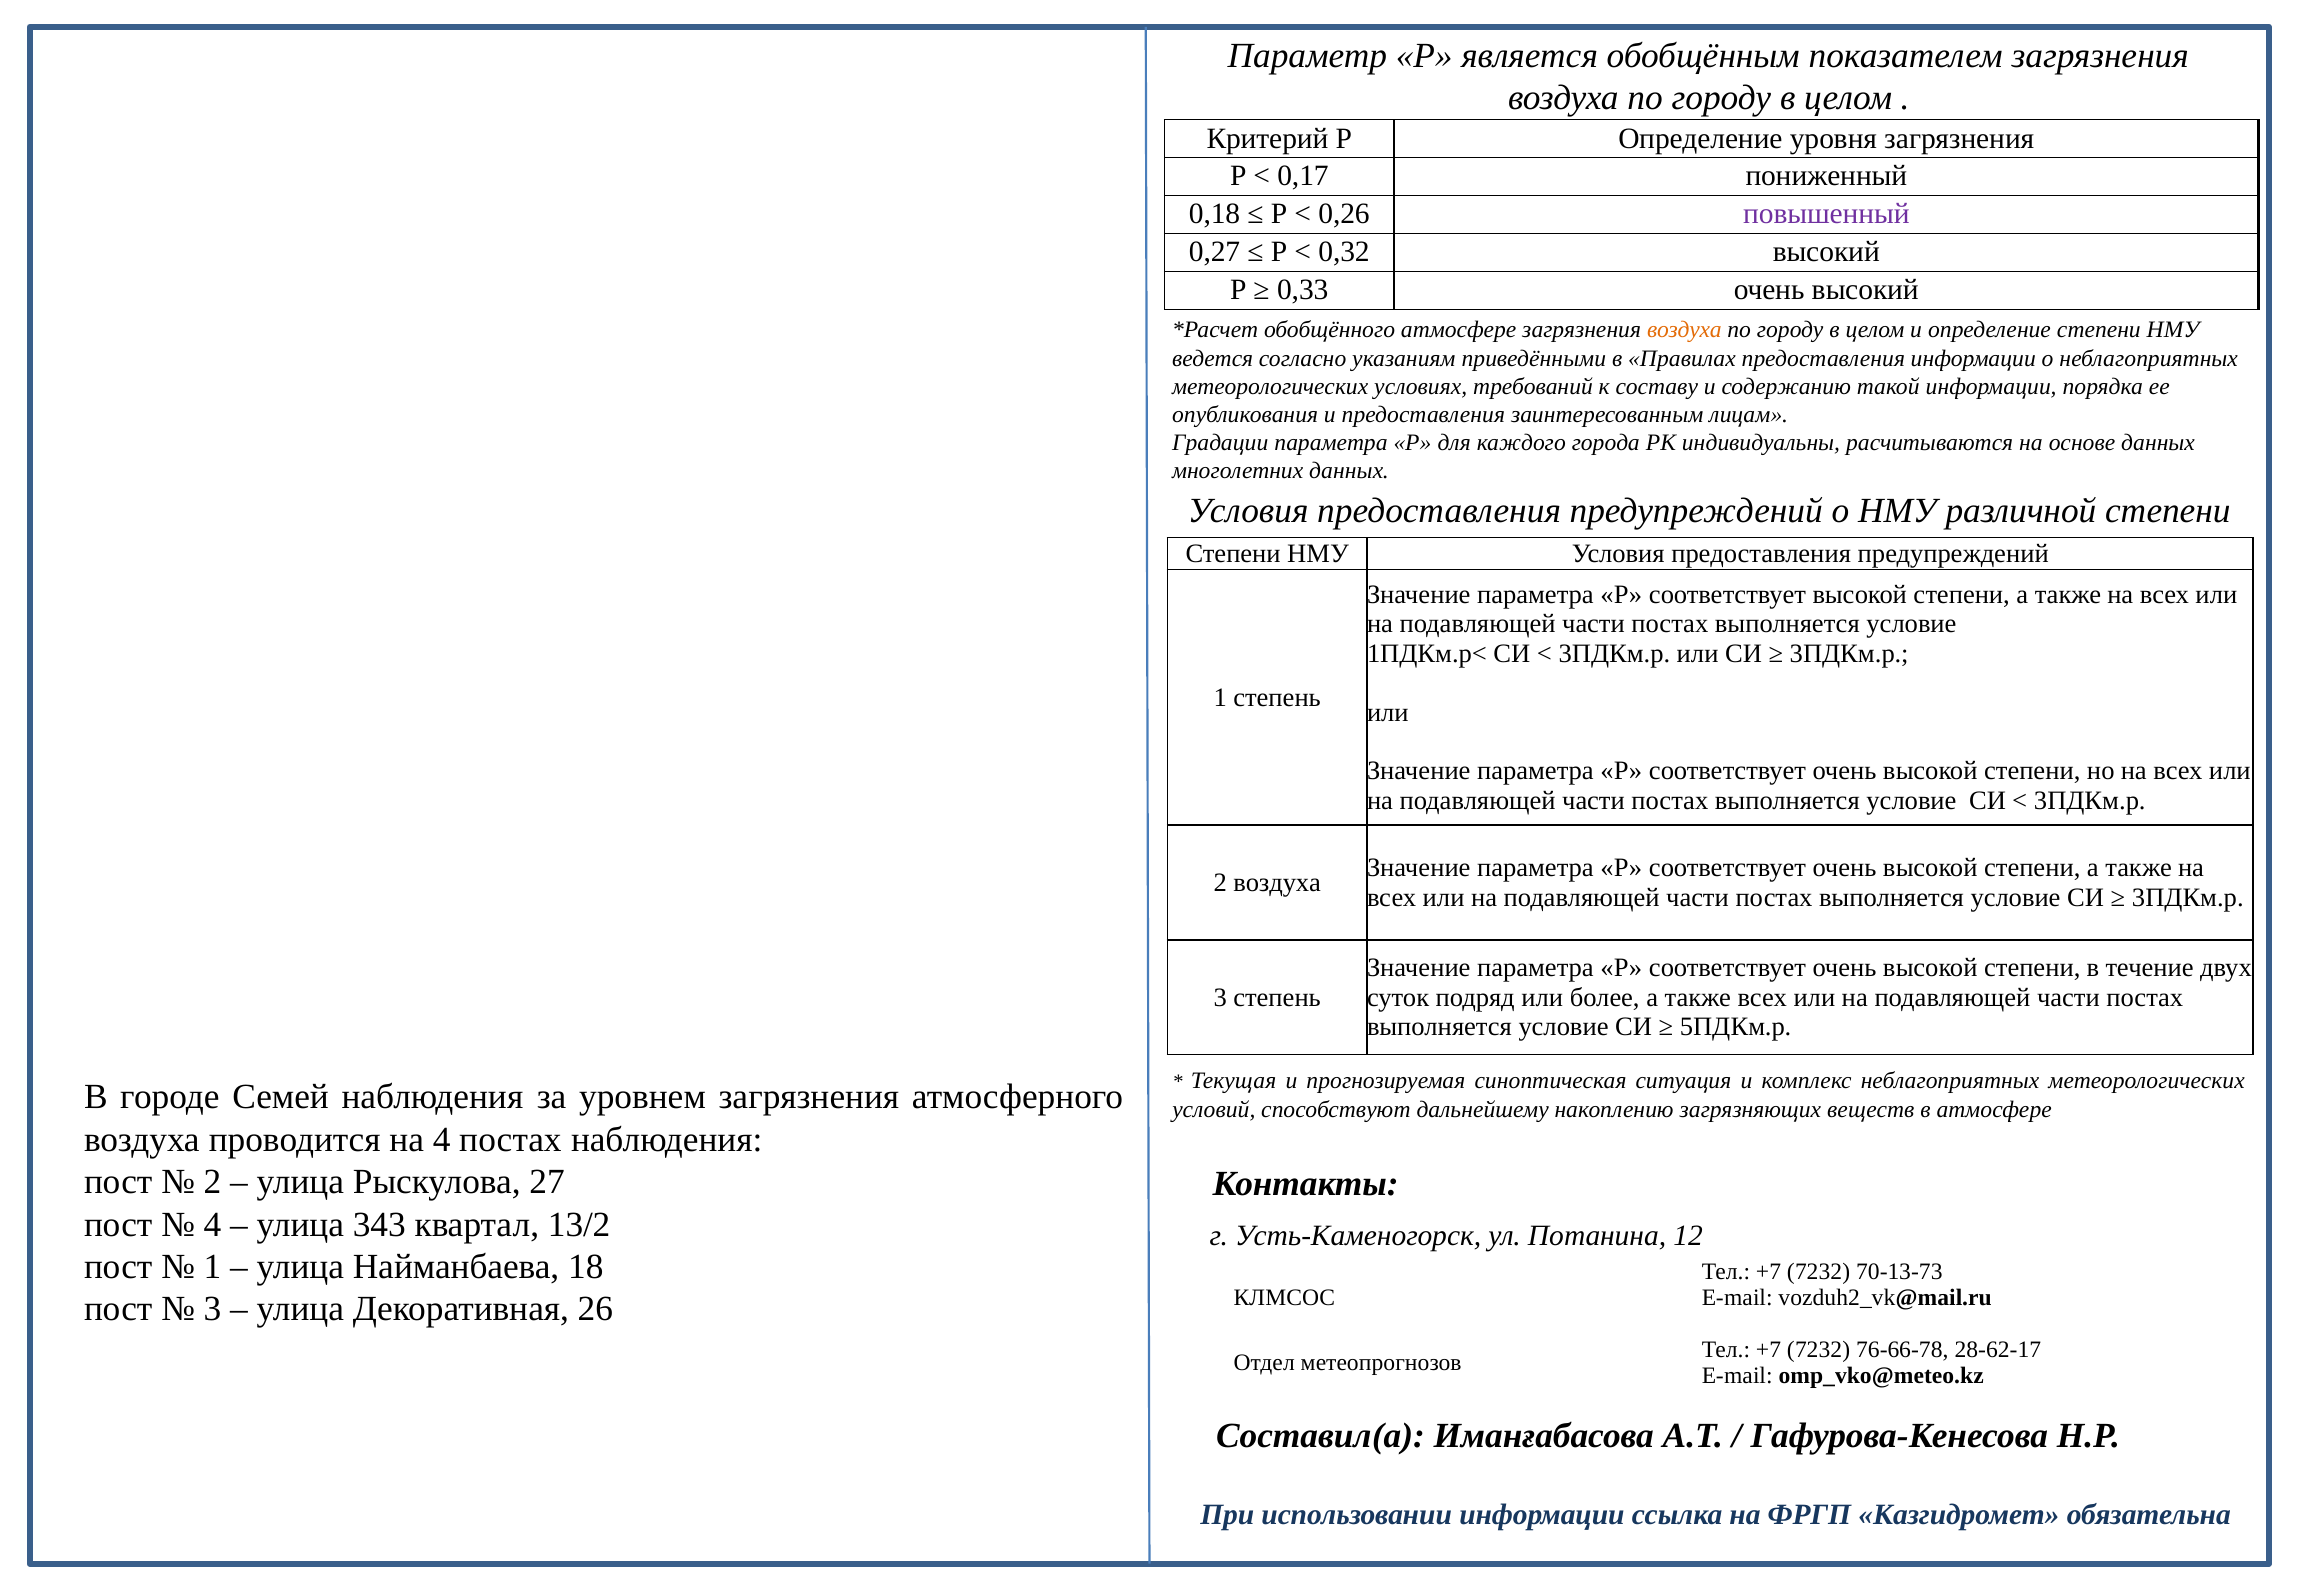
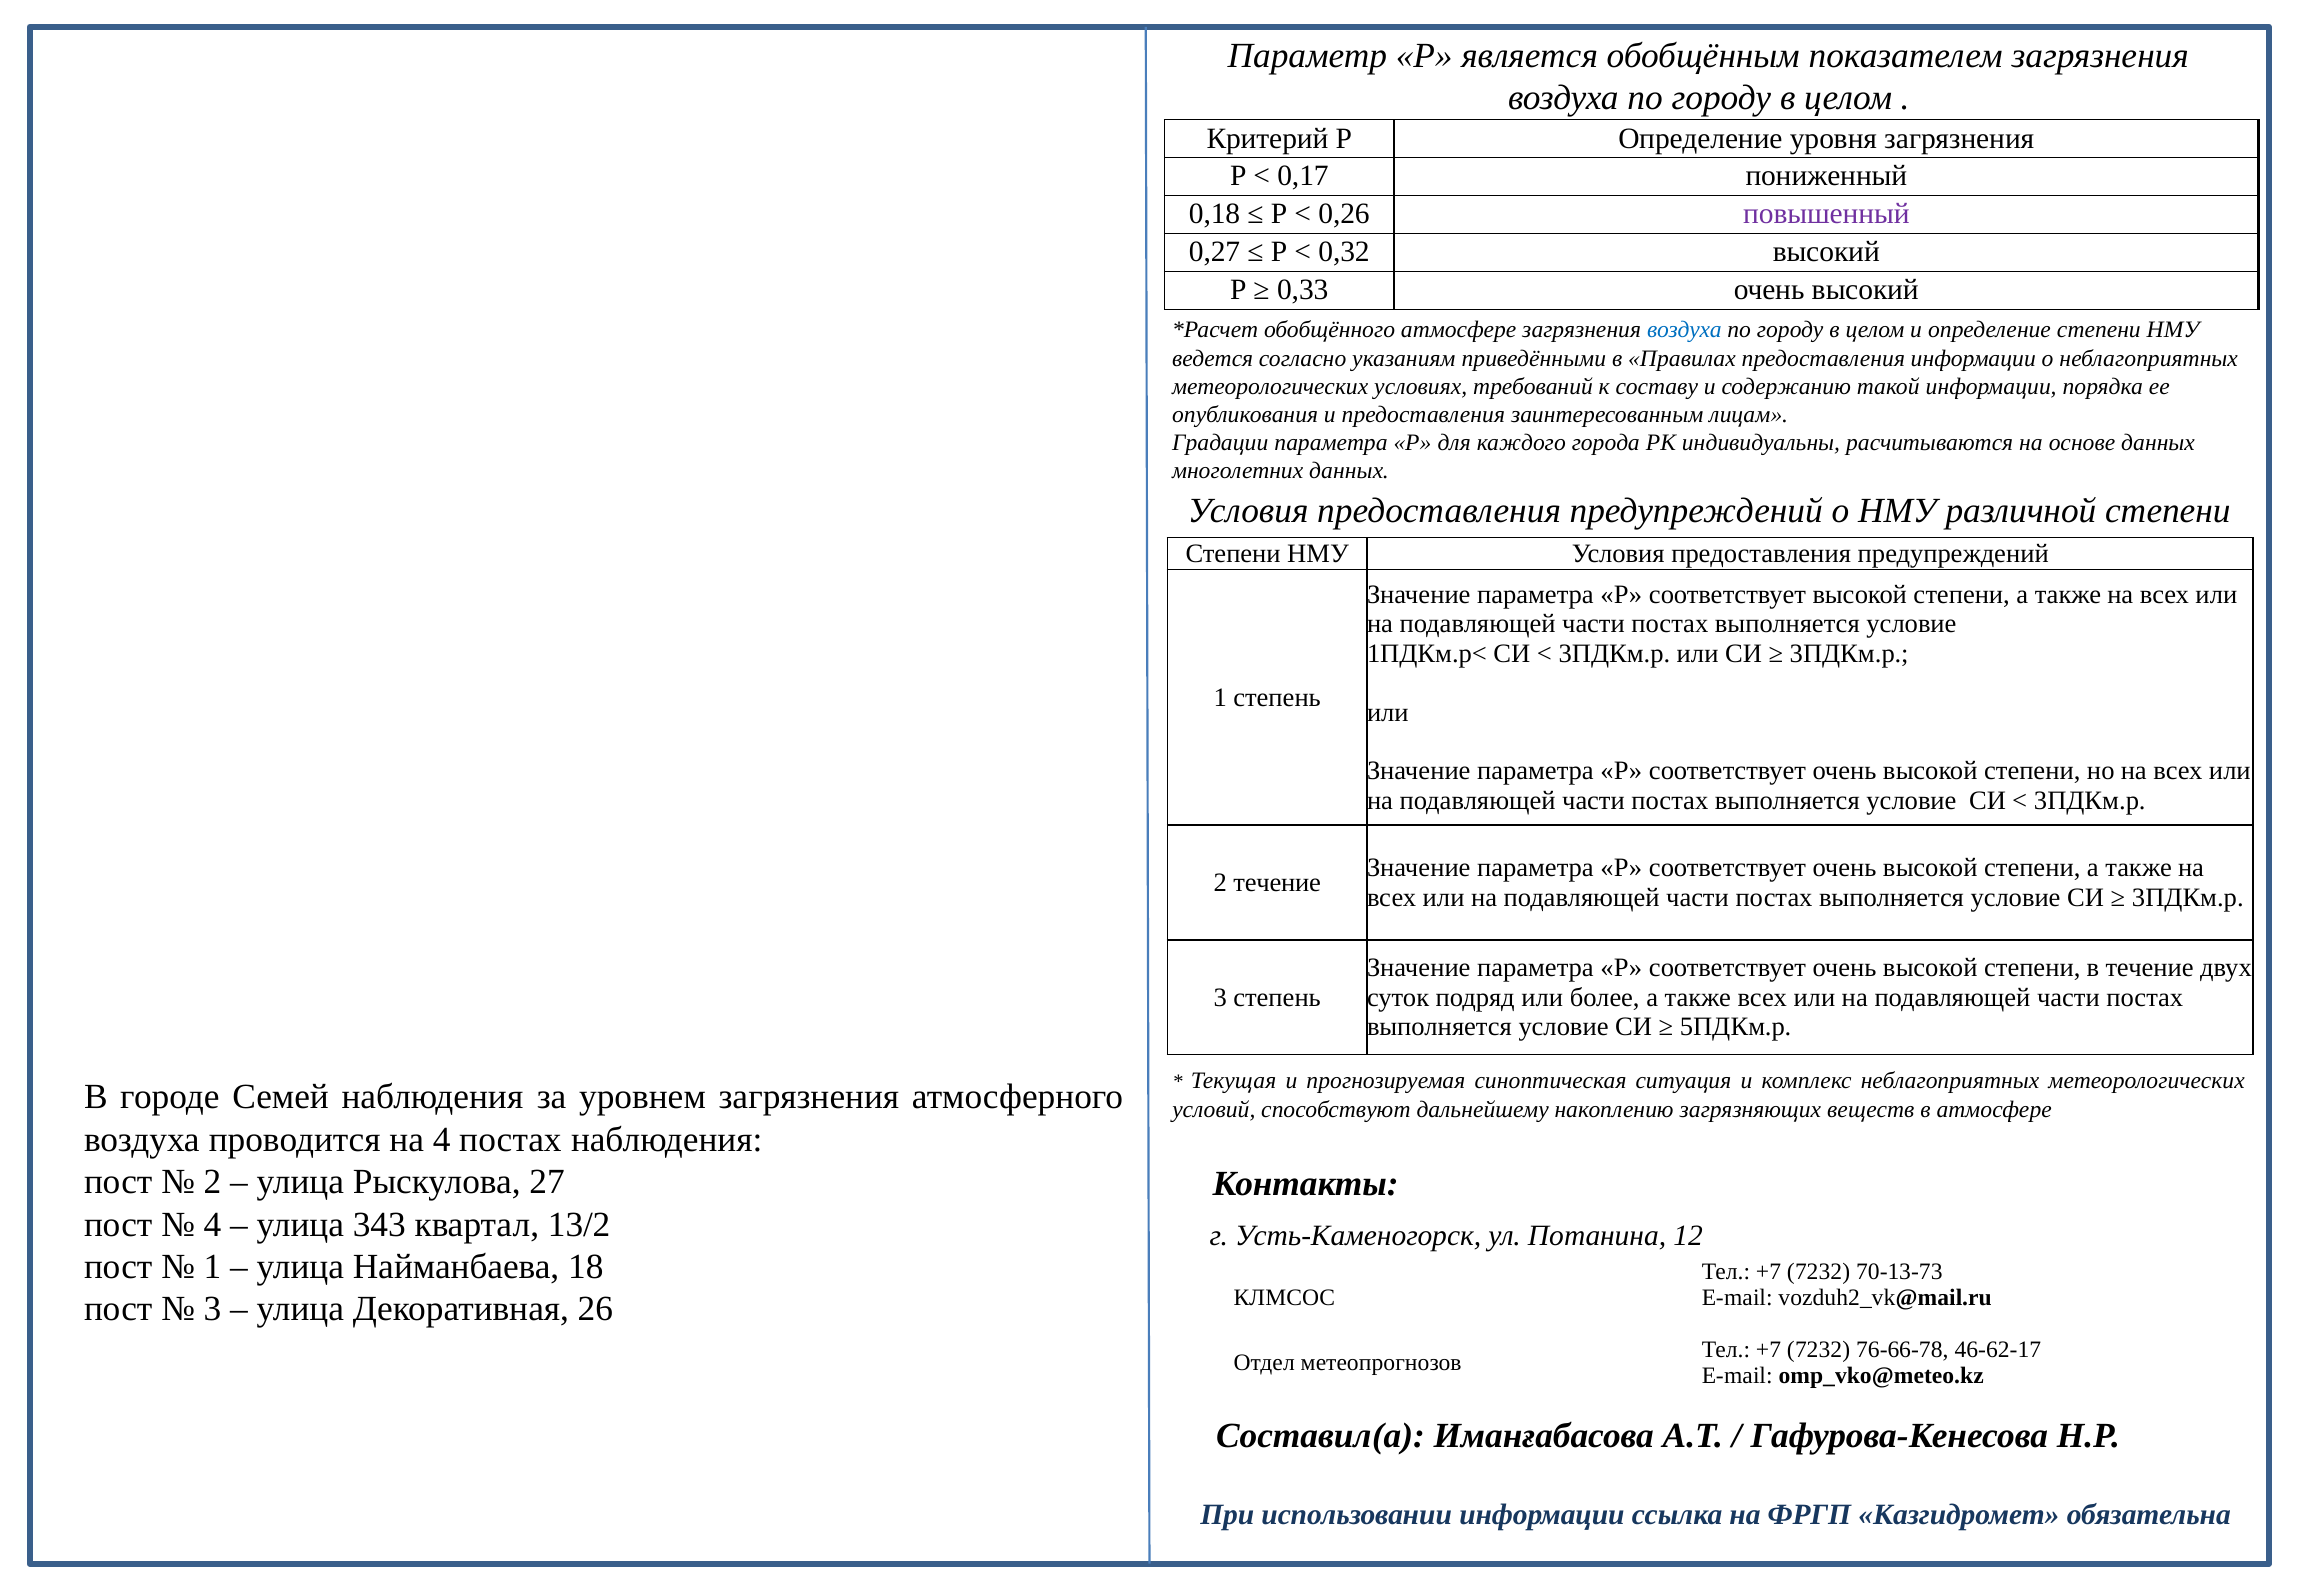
воздуха at (1684, 330) colour: orange -> blue
2 воздуха: воздуха -> течение
28-62-17: 28-62-17 -> 46-62-17
